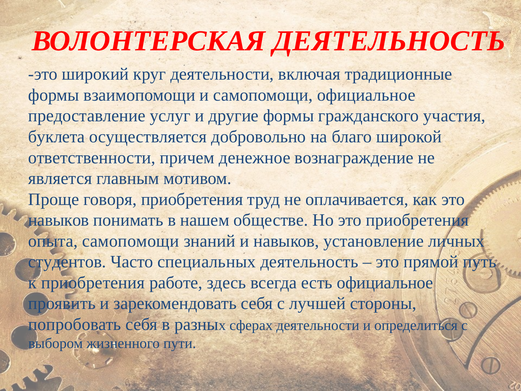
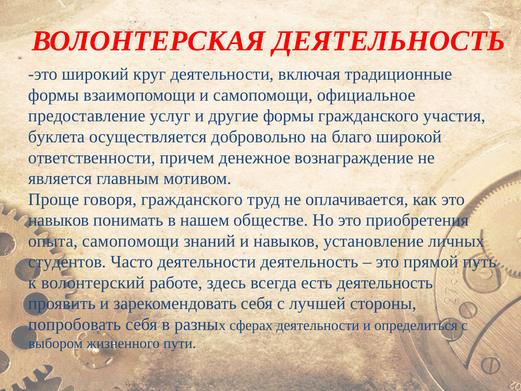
говоря приобретения: приобретения -> гражданского
Часто специальных: специальных -> деятельности
к приобретения: приобретения -> волонтерский
есть официальное: официальное -> деятельность
